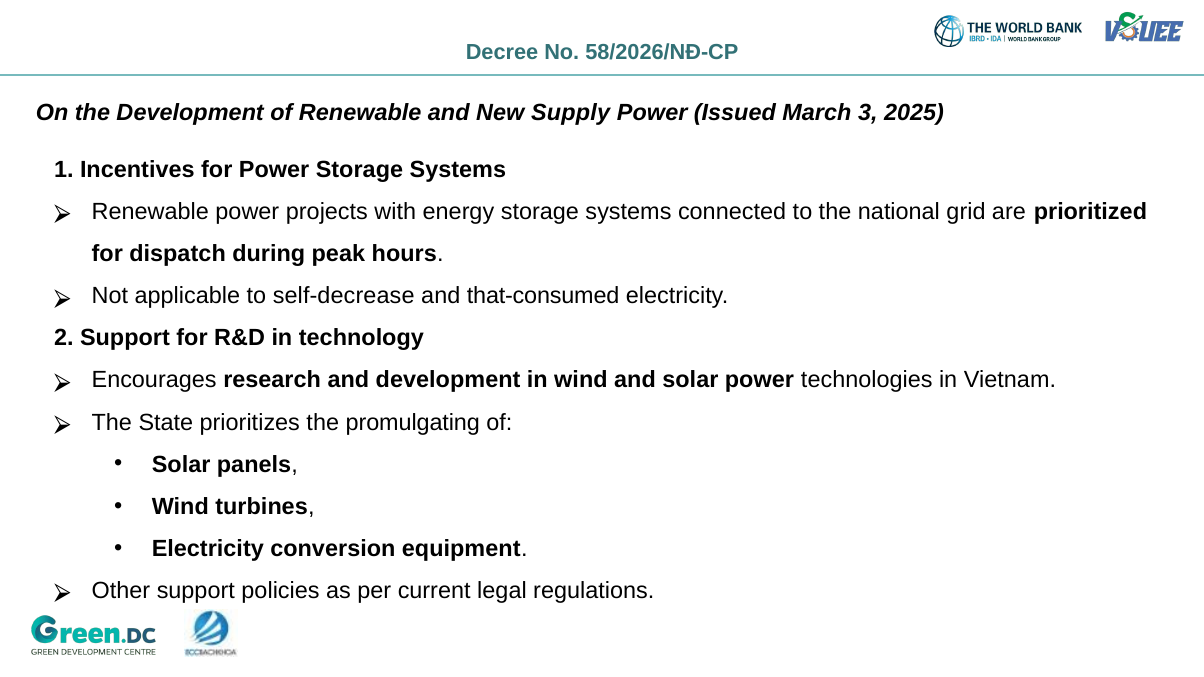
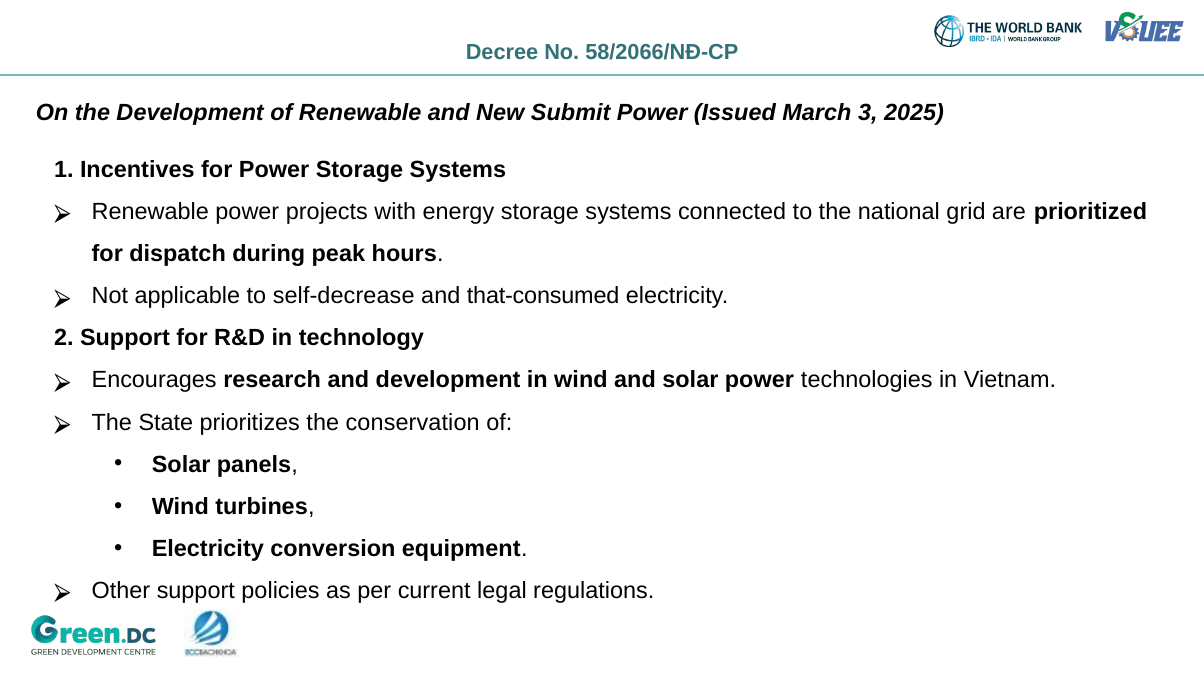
58/2026/NĐ-CP: 58/2026/NĐ-CP -> 58/2066/NĐ-CP
Supply: Supply -> Submit
promulgating: promulgating -> conservation
